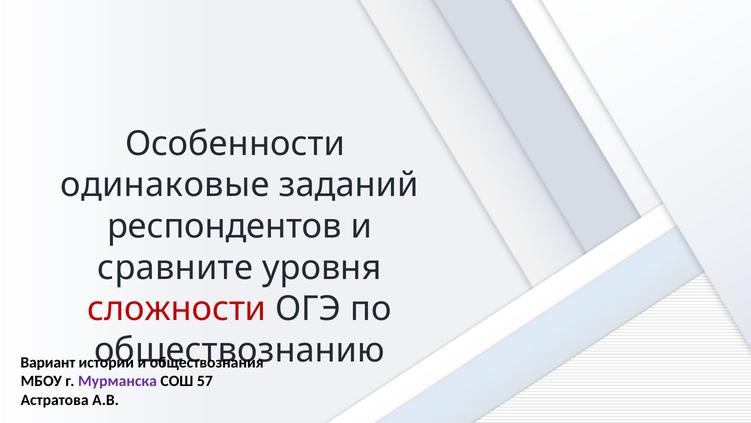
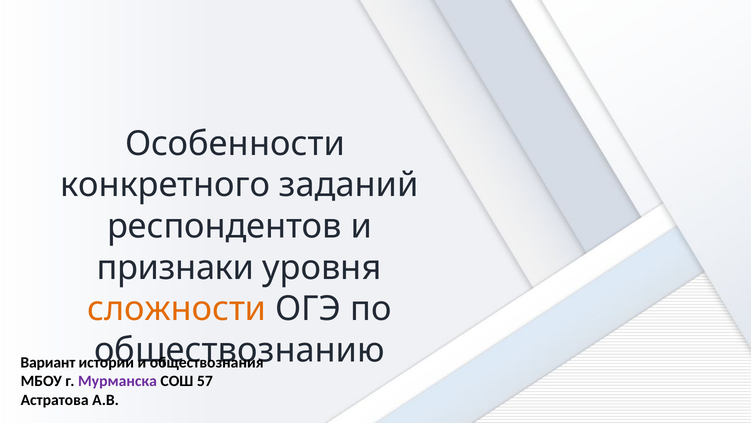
одинаковые: одинаковые -> конкретного
сравните: сравните -> признаки
сложности colour: red -> orange
